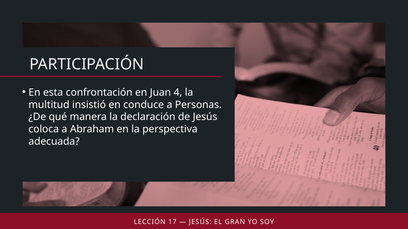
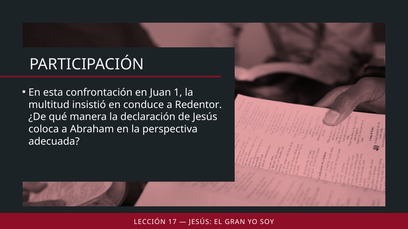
4: 4 -> 1
Personas: Personas -> Redentor
